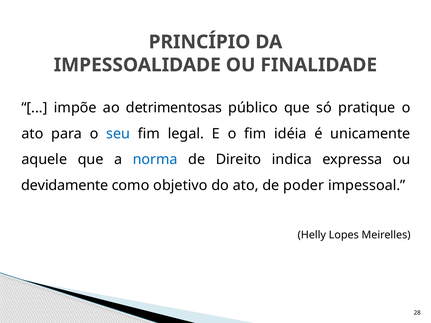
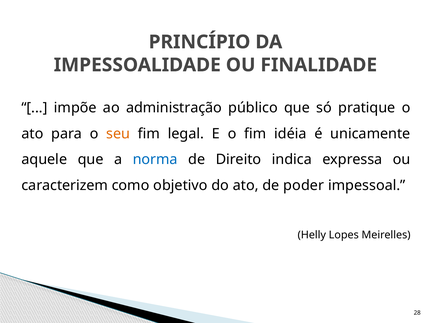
detrimentosas: detrimentosas -> administração
seu colour: blue -> orange
devidamente: devidamente -> caracterizem
